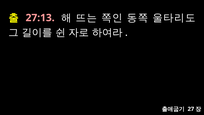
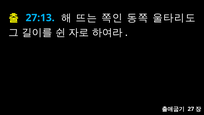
27:13 colour: pink -> light blue
